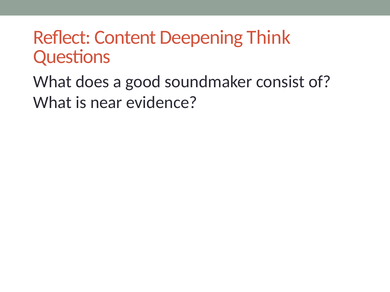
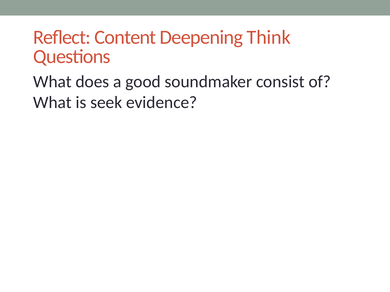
near: near -> seek
